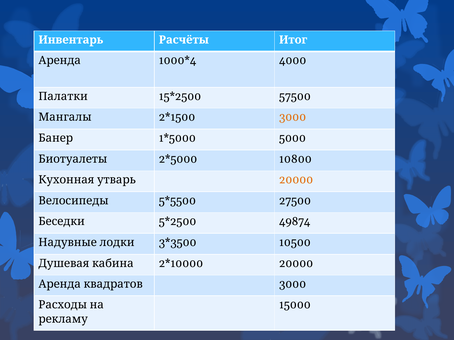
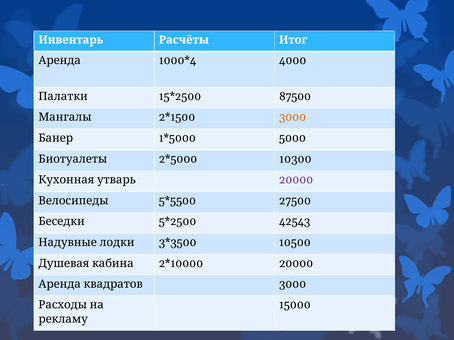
57500: 57500 -> 87500
10800: 10800 -> 10300
20000 at (296, 180) colour: orange -> purple
49874: 49874 -> 42543
